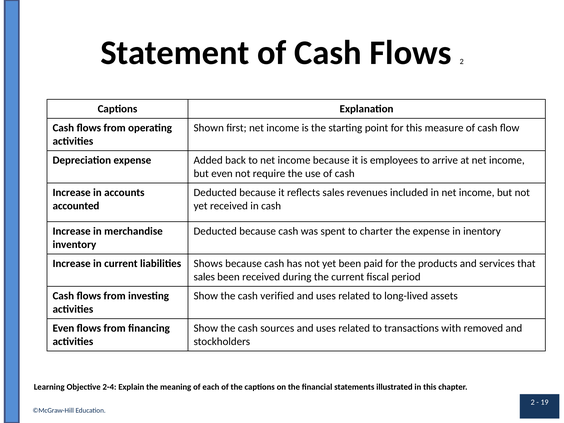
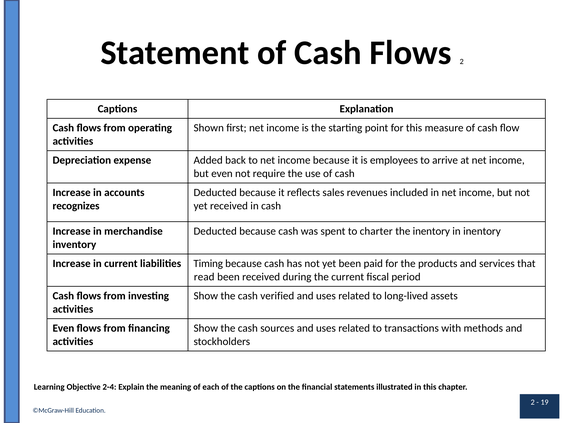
accounted: accounted -> recognizes
the expense: expense -> inentory
Shows: Shows -> Timing
sales at (204, 277): sales -> read
removed: removed -> methods
